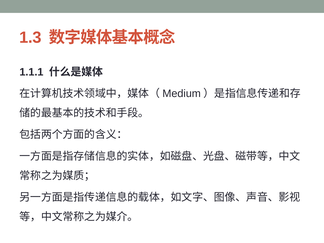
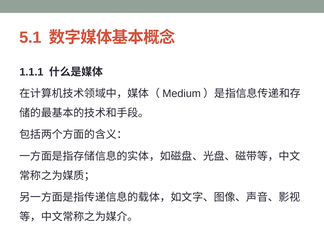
1.3: 1.3 -> 5.1
